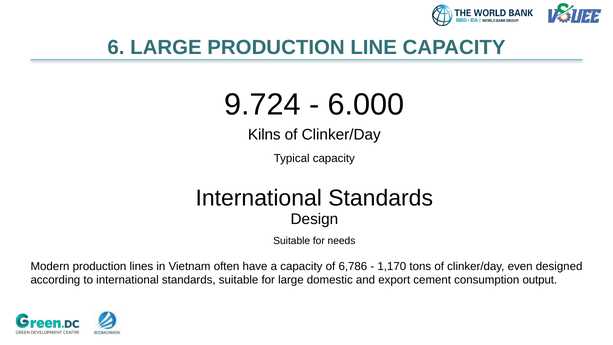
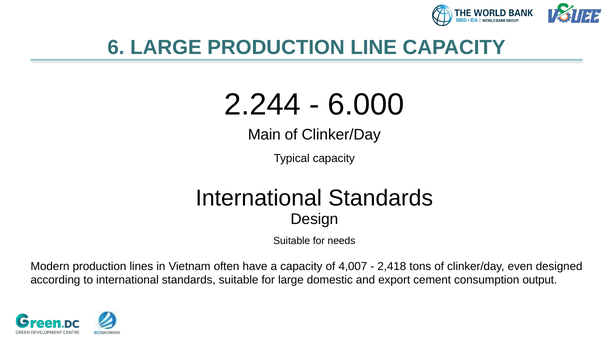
9.724: 9.724 -> 2.244
Kilns: Kilns -> Main
6,786: 6,786 -> 4,007
1,170: 1,170 -> 2,418
